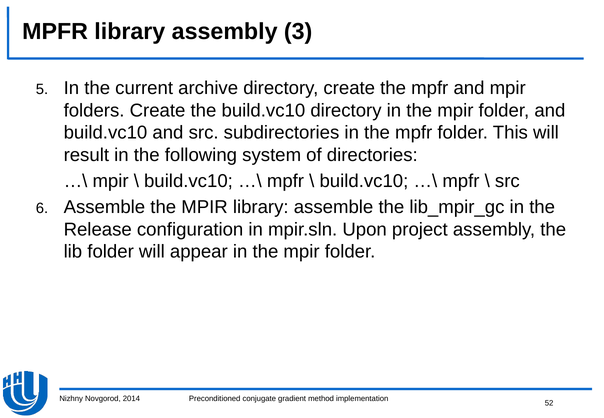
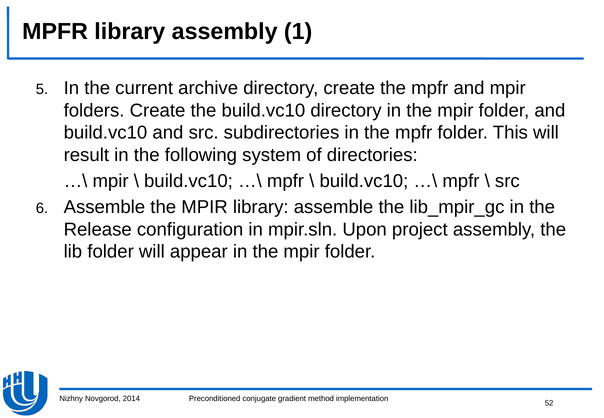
3: 3 -> 1
